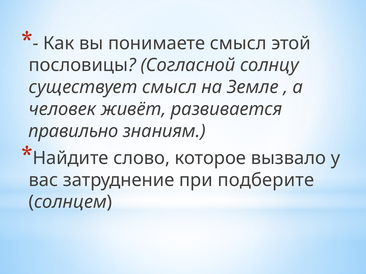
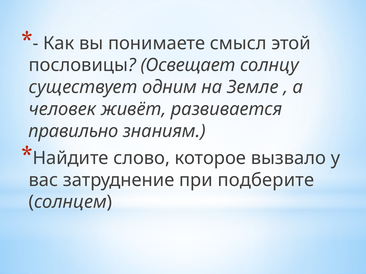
Согласной: Согласной -> Освещает
существует смысл: смысл -> одним
